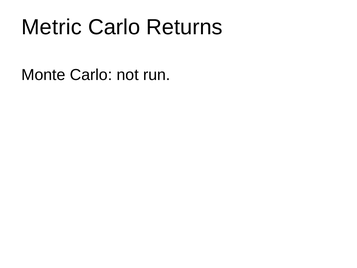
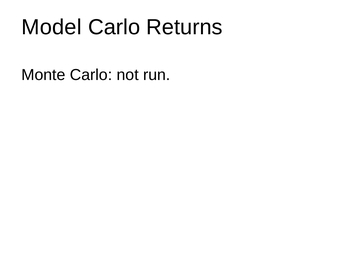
Metric: Metric -> Model
